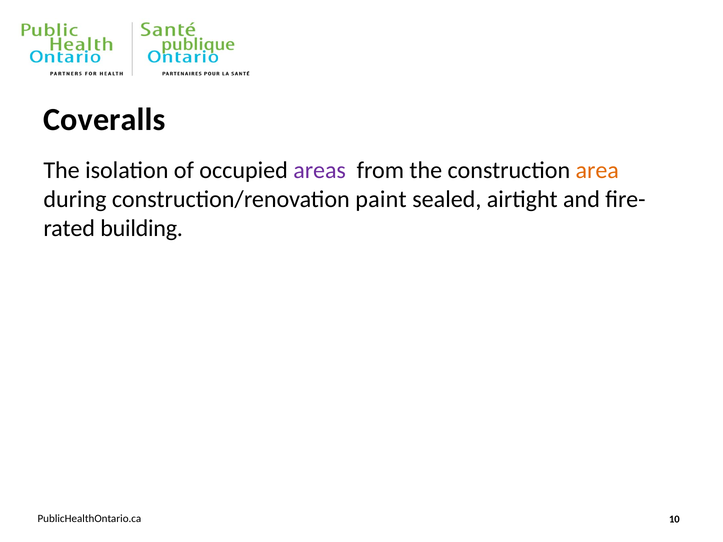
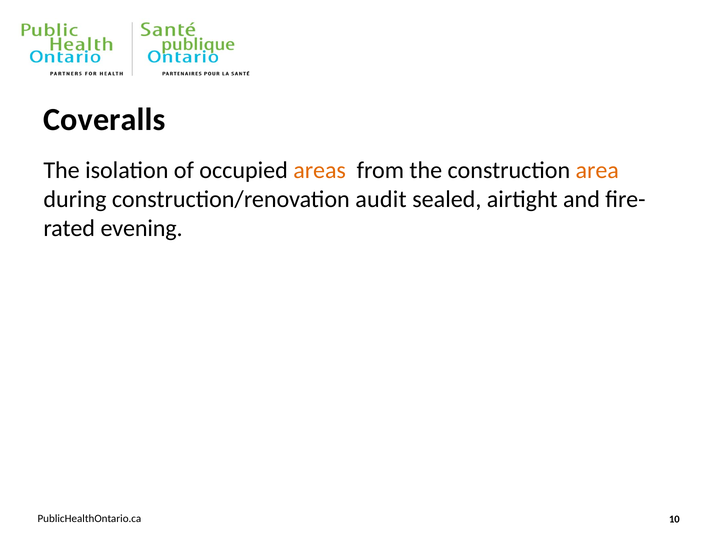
areas colour: purple -> orange
paint: paint -> audit
building: building -> evening
